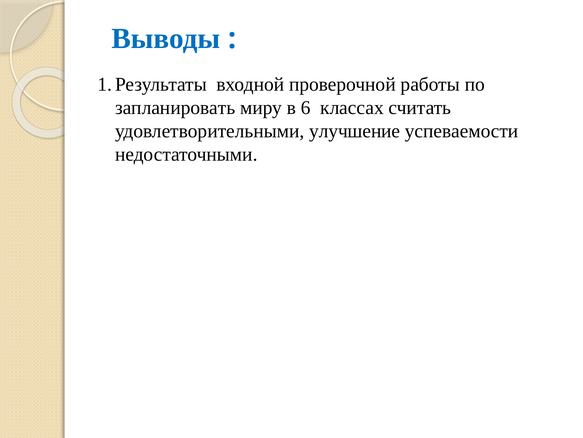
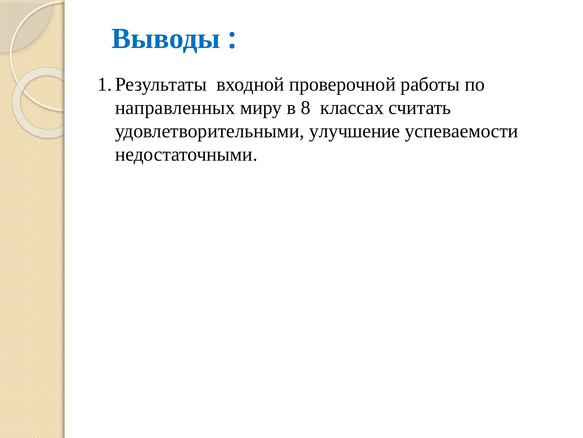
запланировать: запланировать -> направленных
6: 6 -> 8
